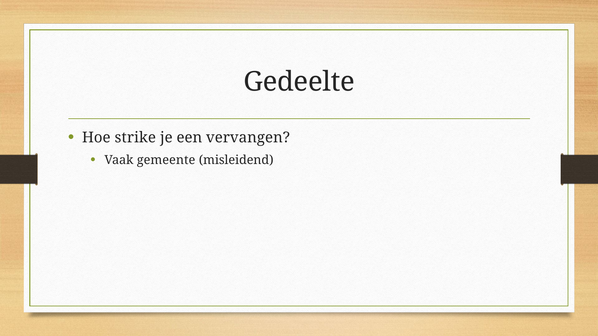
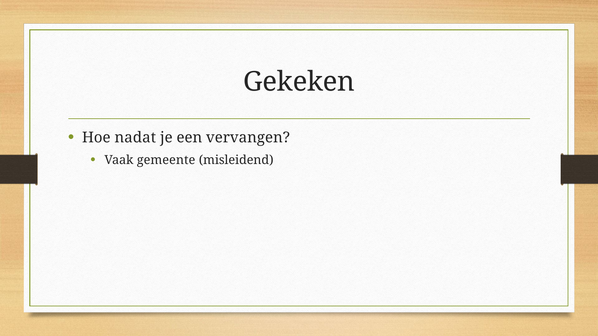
Gedeelte: Gedeelte -> Gekeken
strike: strike -> nadat
